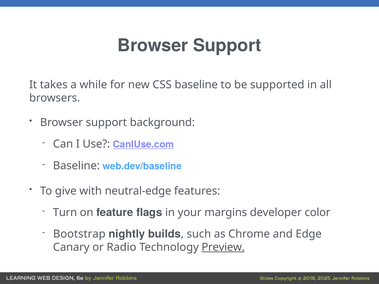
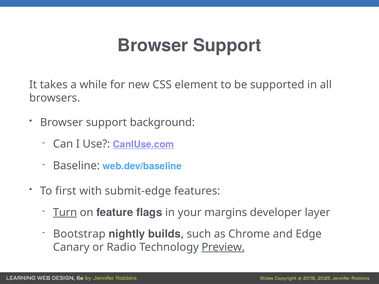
CSS baseline: baseline -> element
give: give -> first
neutral-edge: neutral-edge -> submit-edge
Turn underline: none -> present
color: color -> layer
